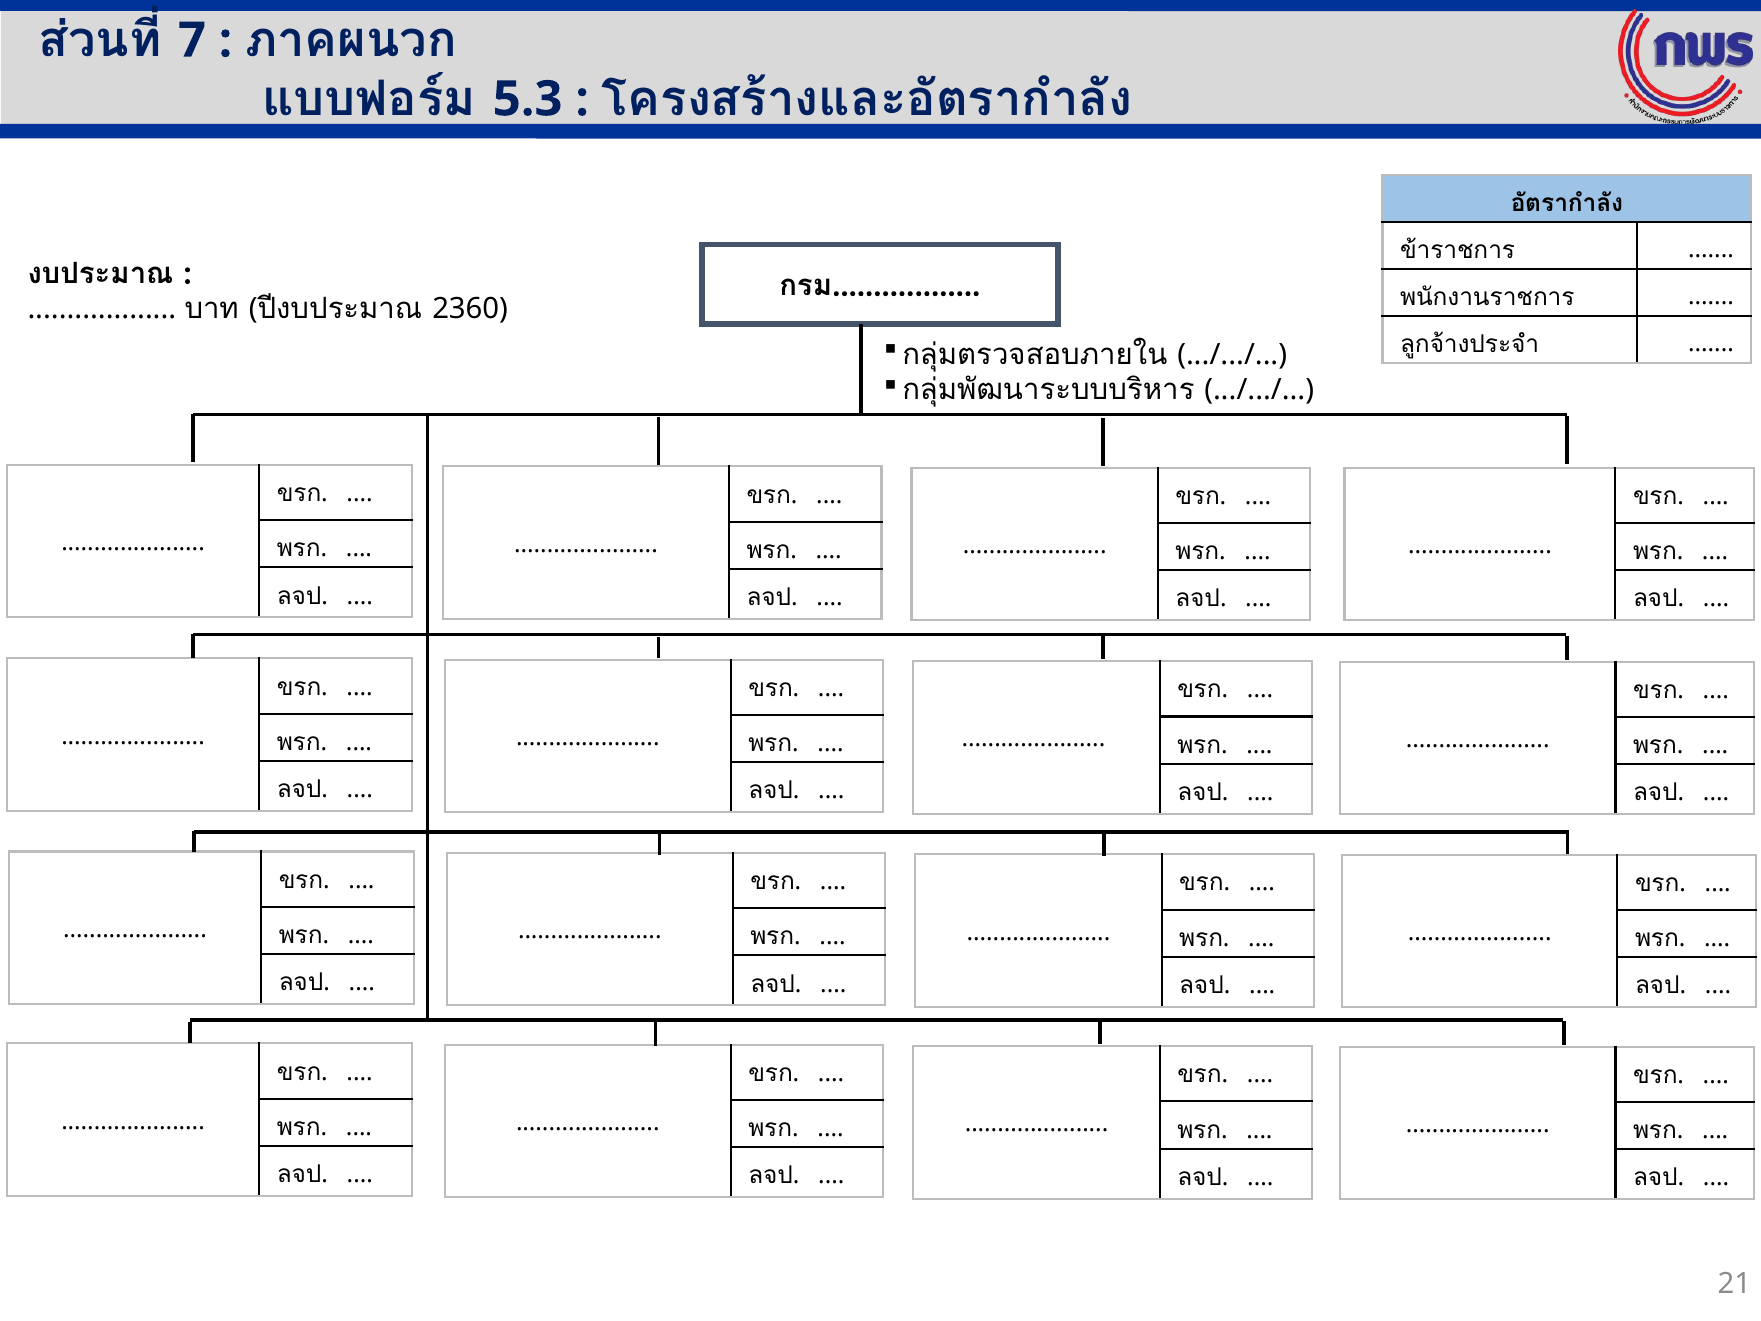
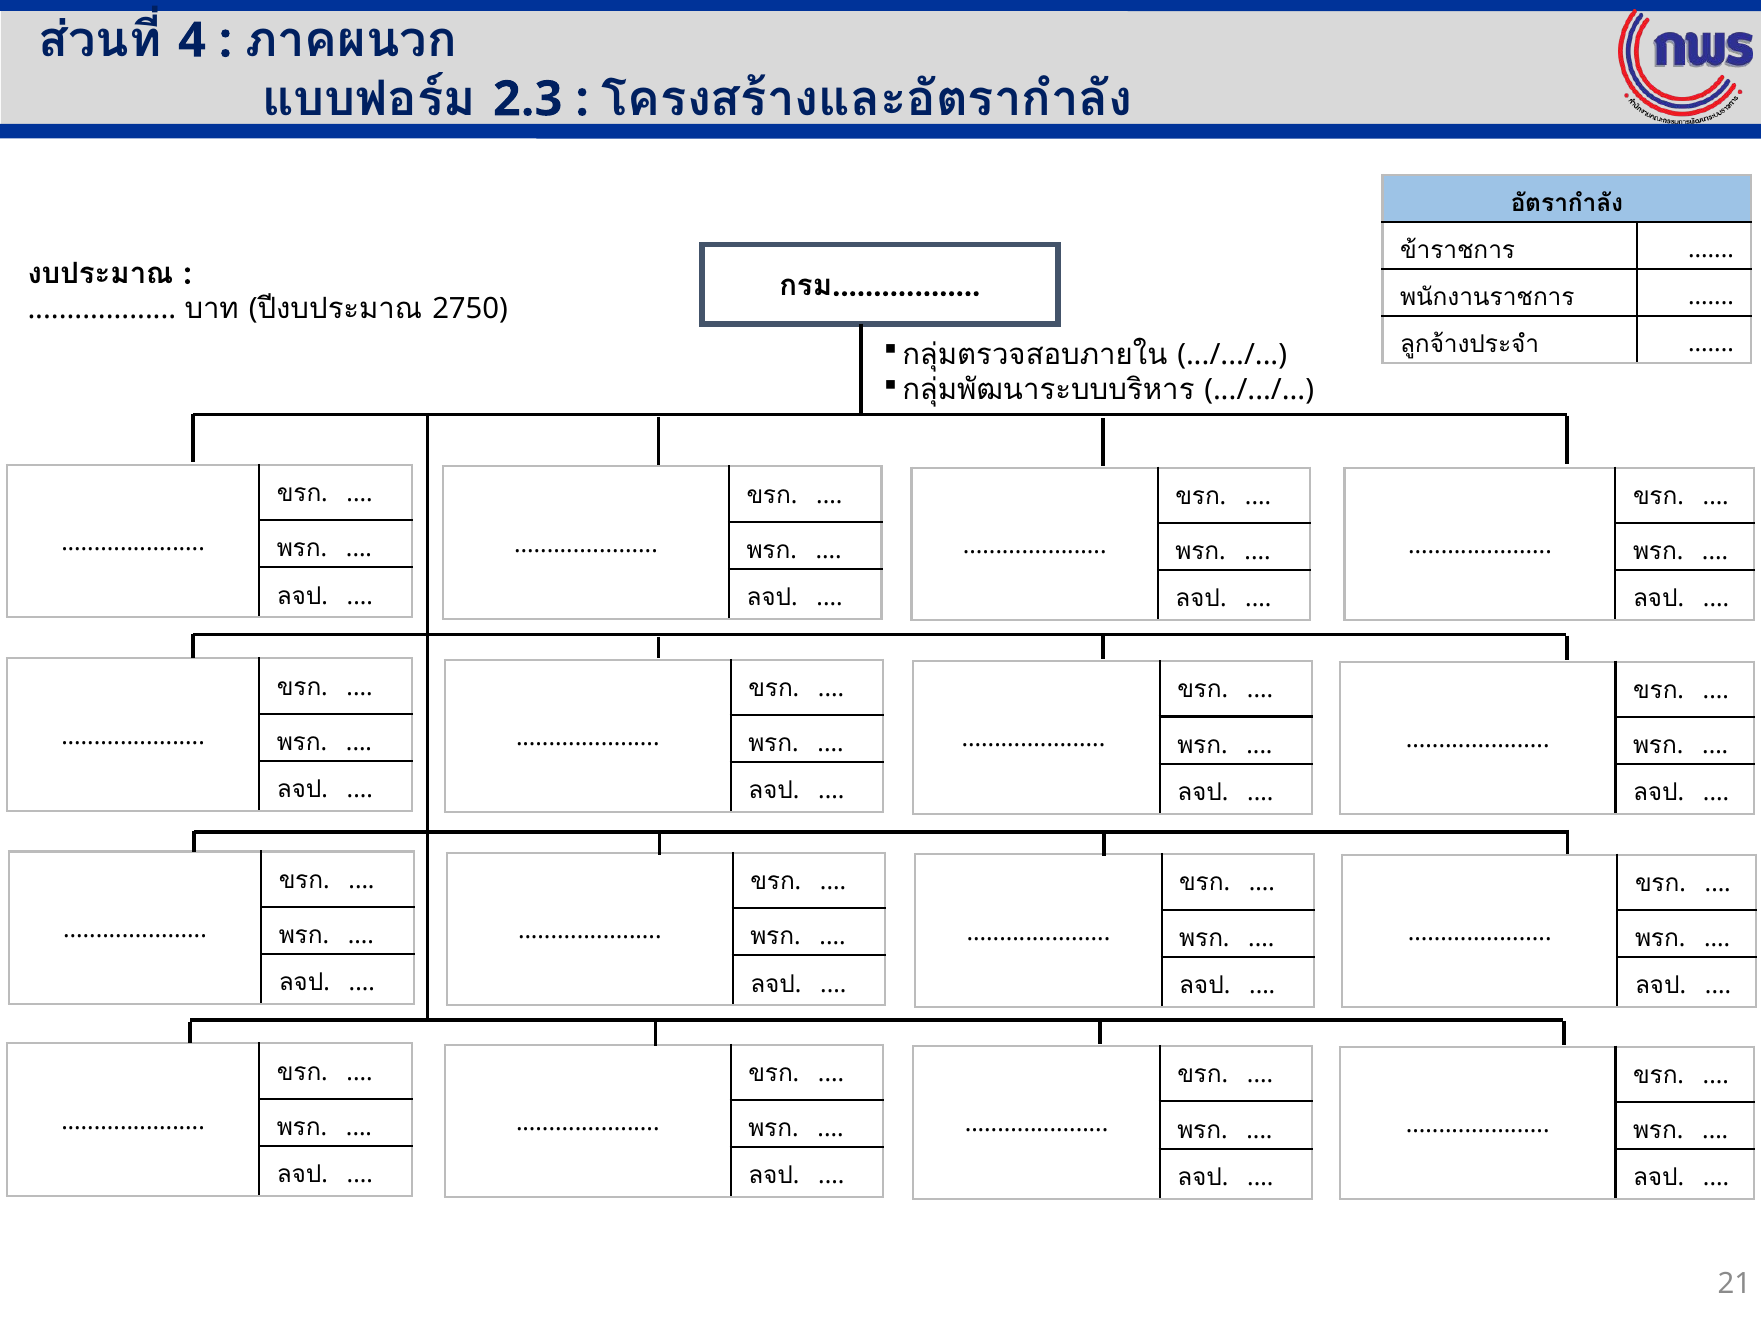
7: 7 -> 4
5.3: 5.3 -> 2.3
2360: 2360 -> 2750
